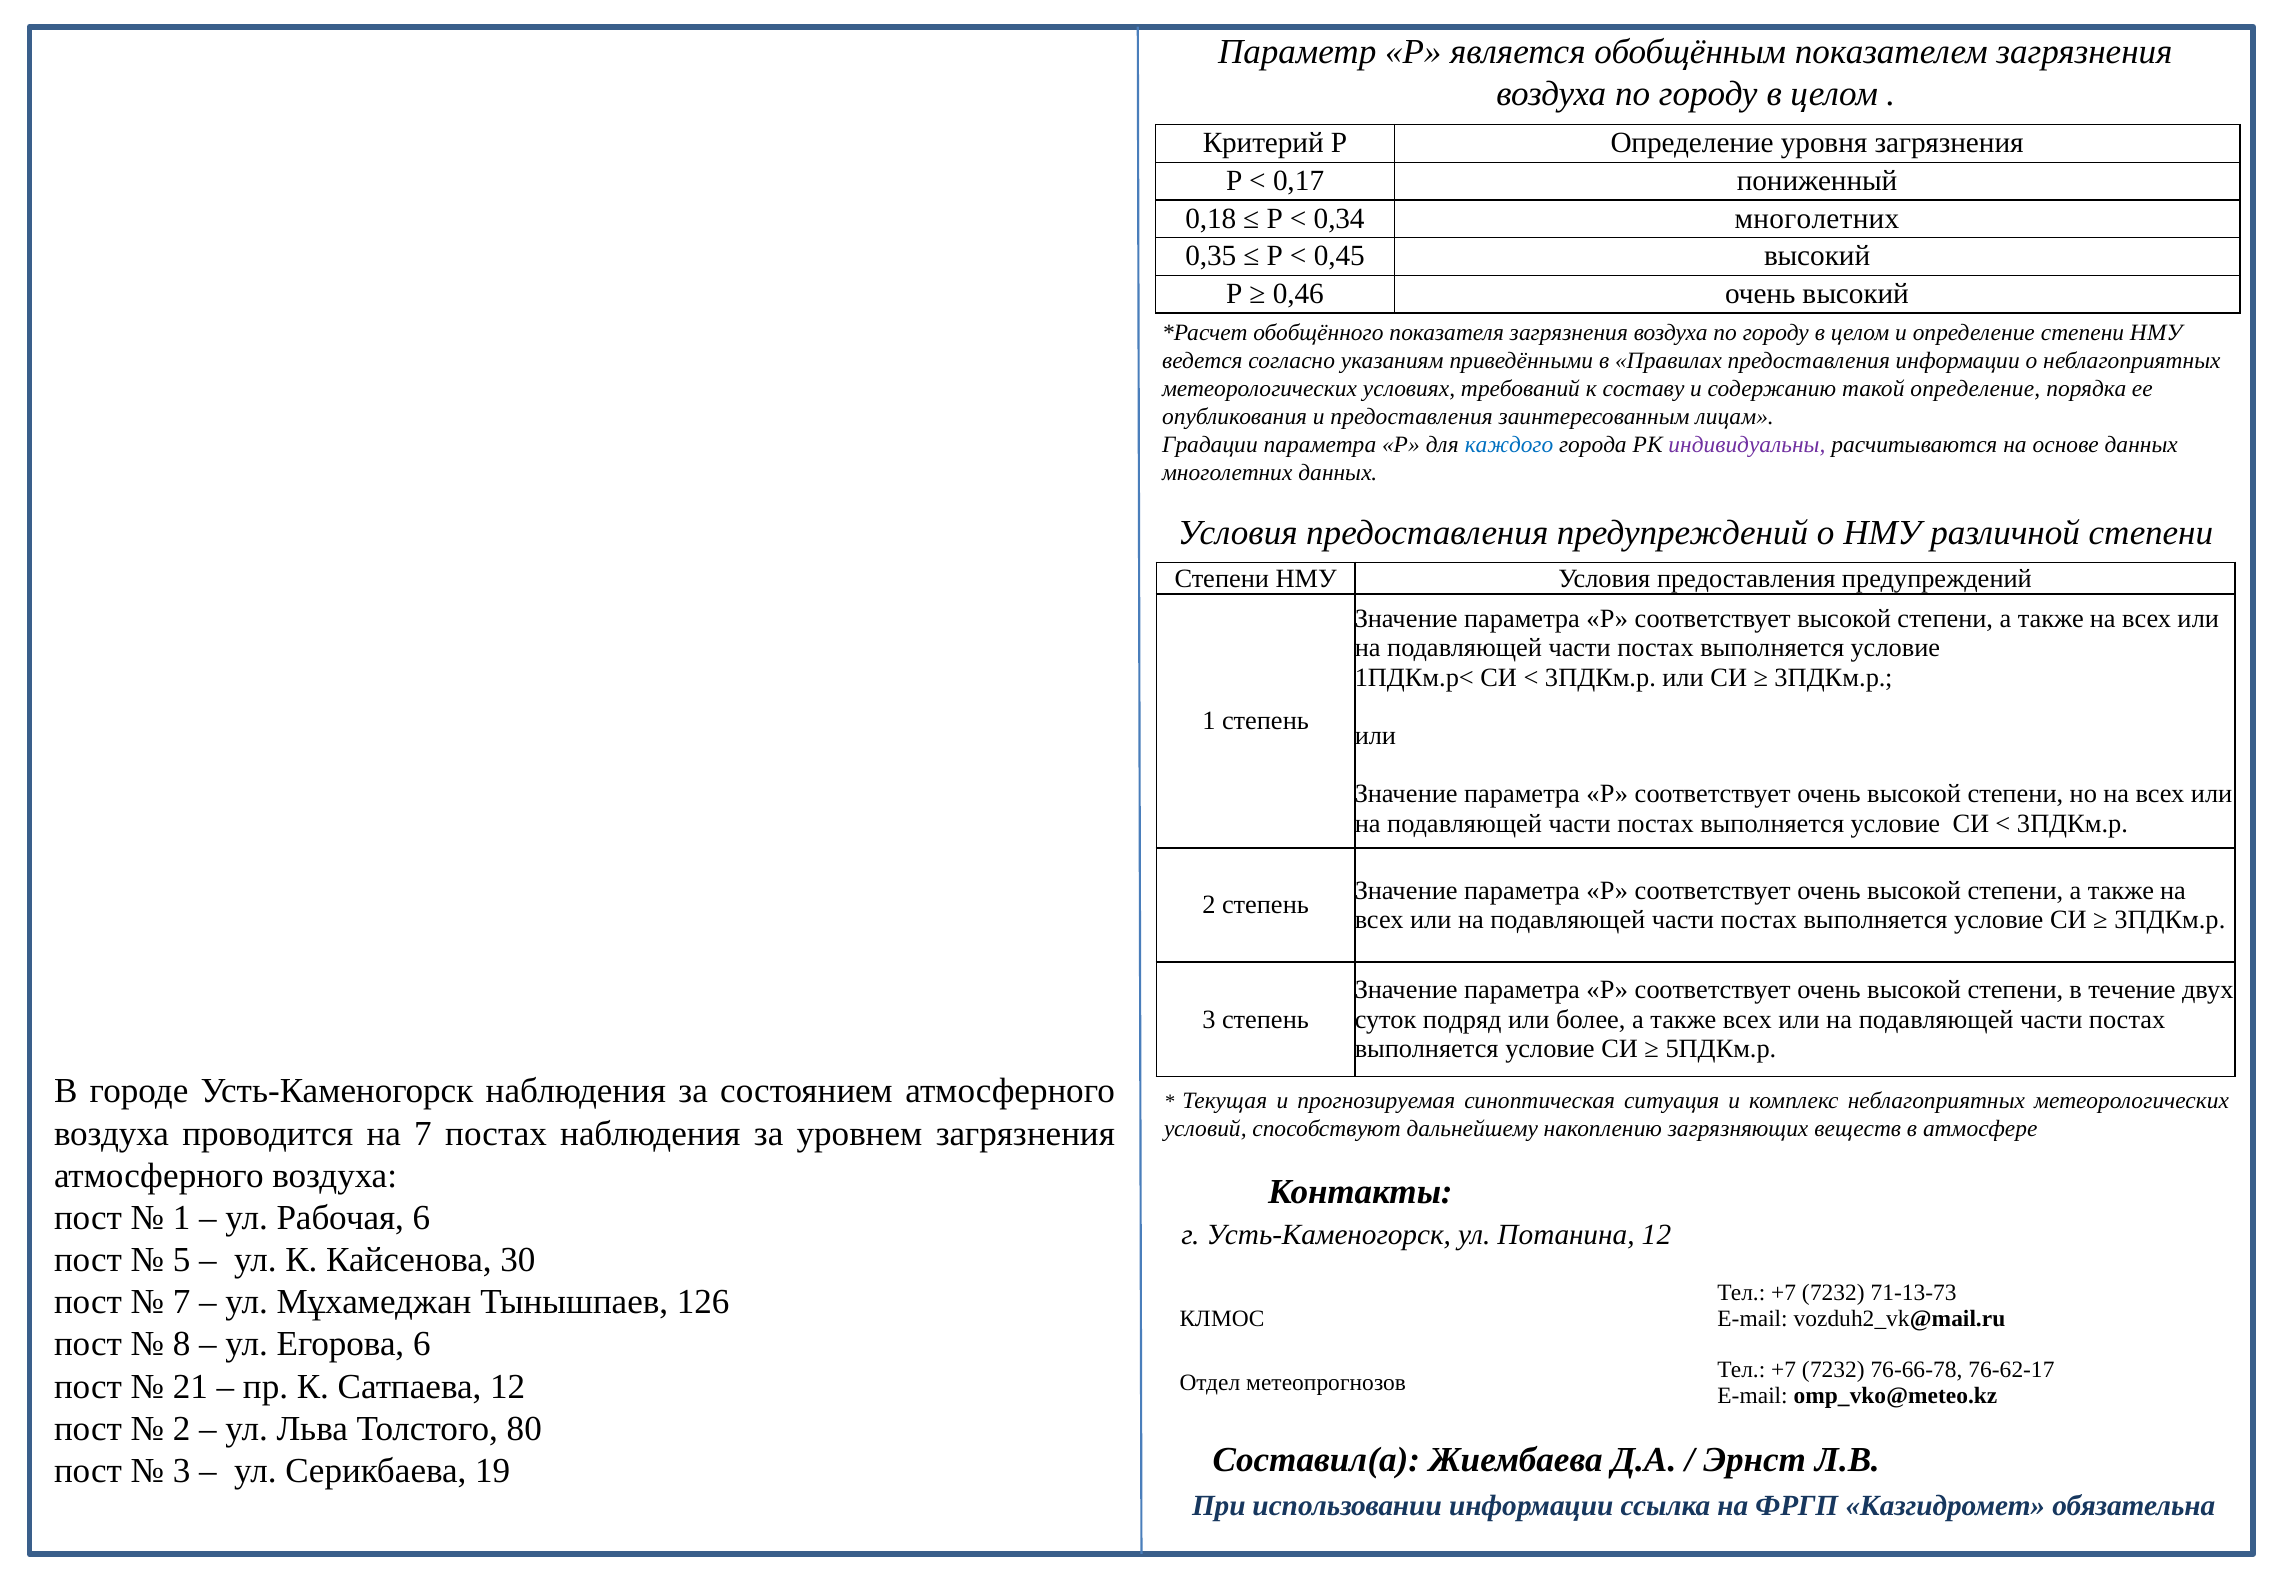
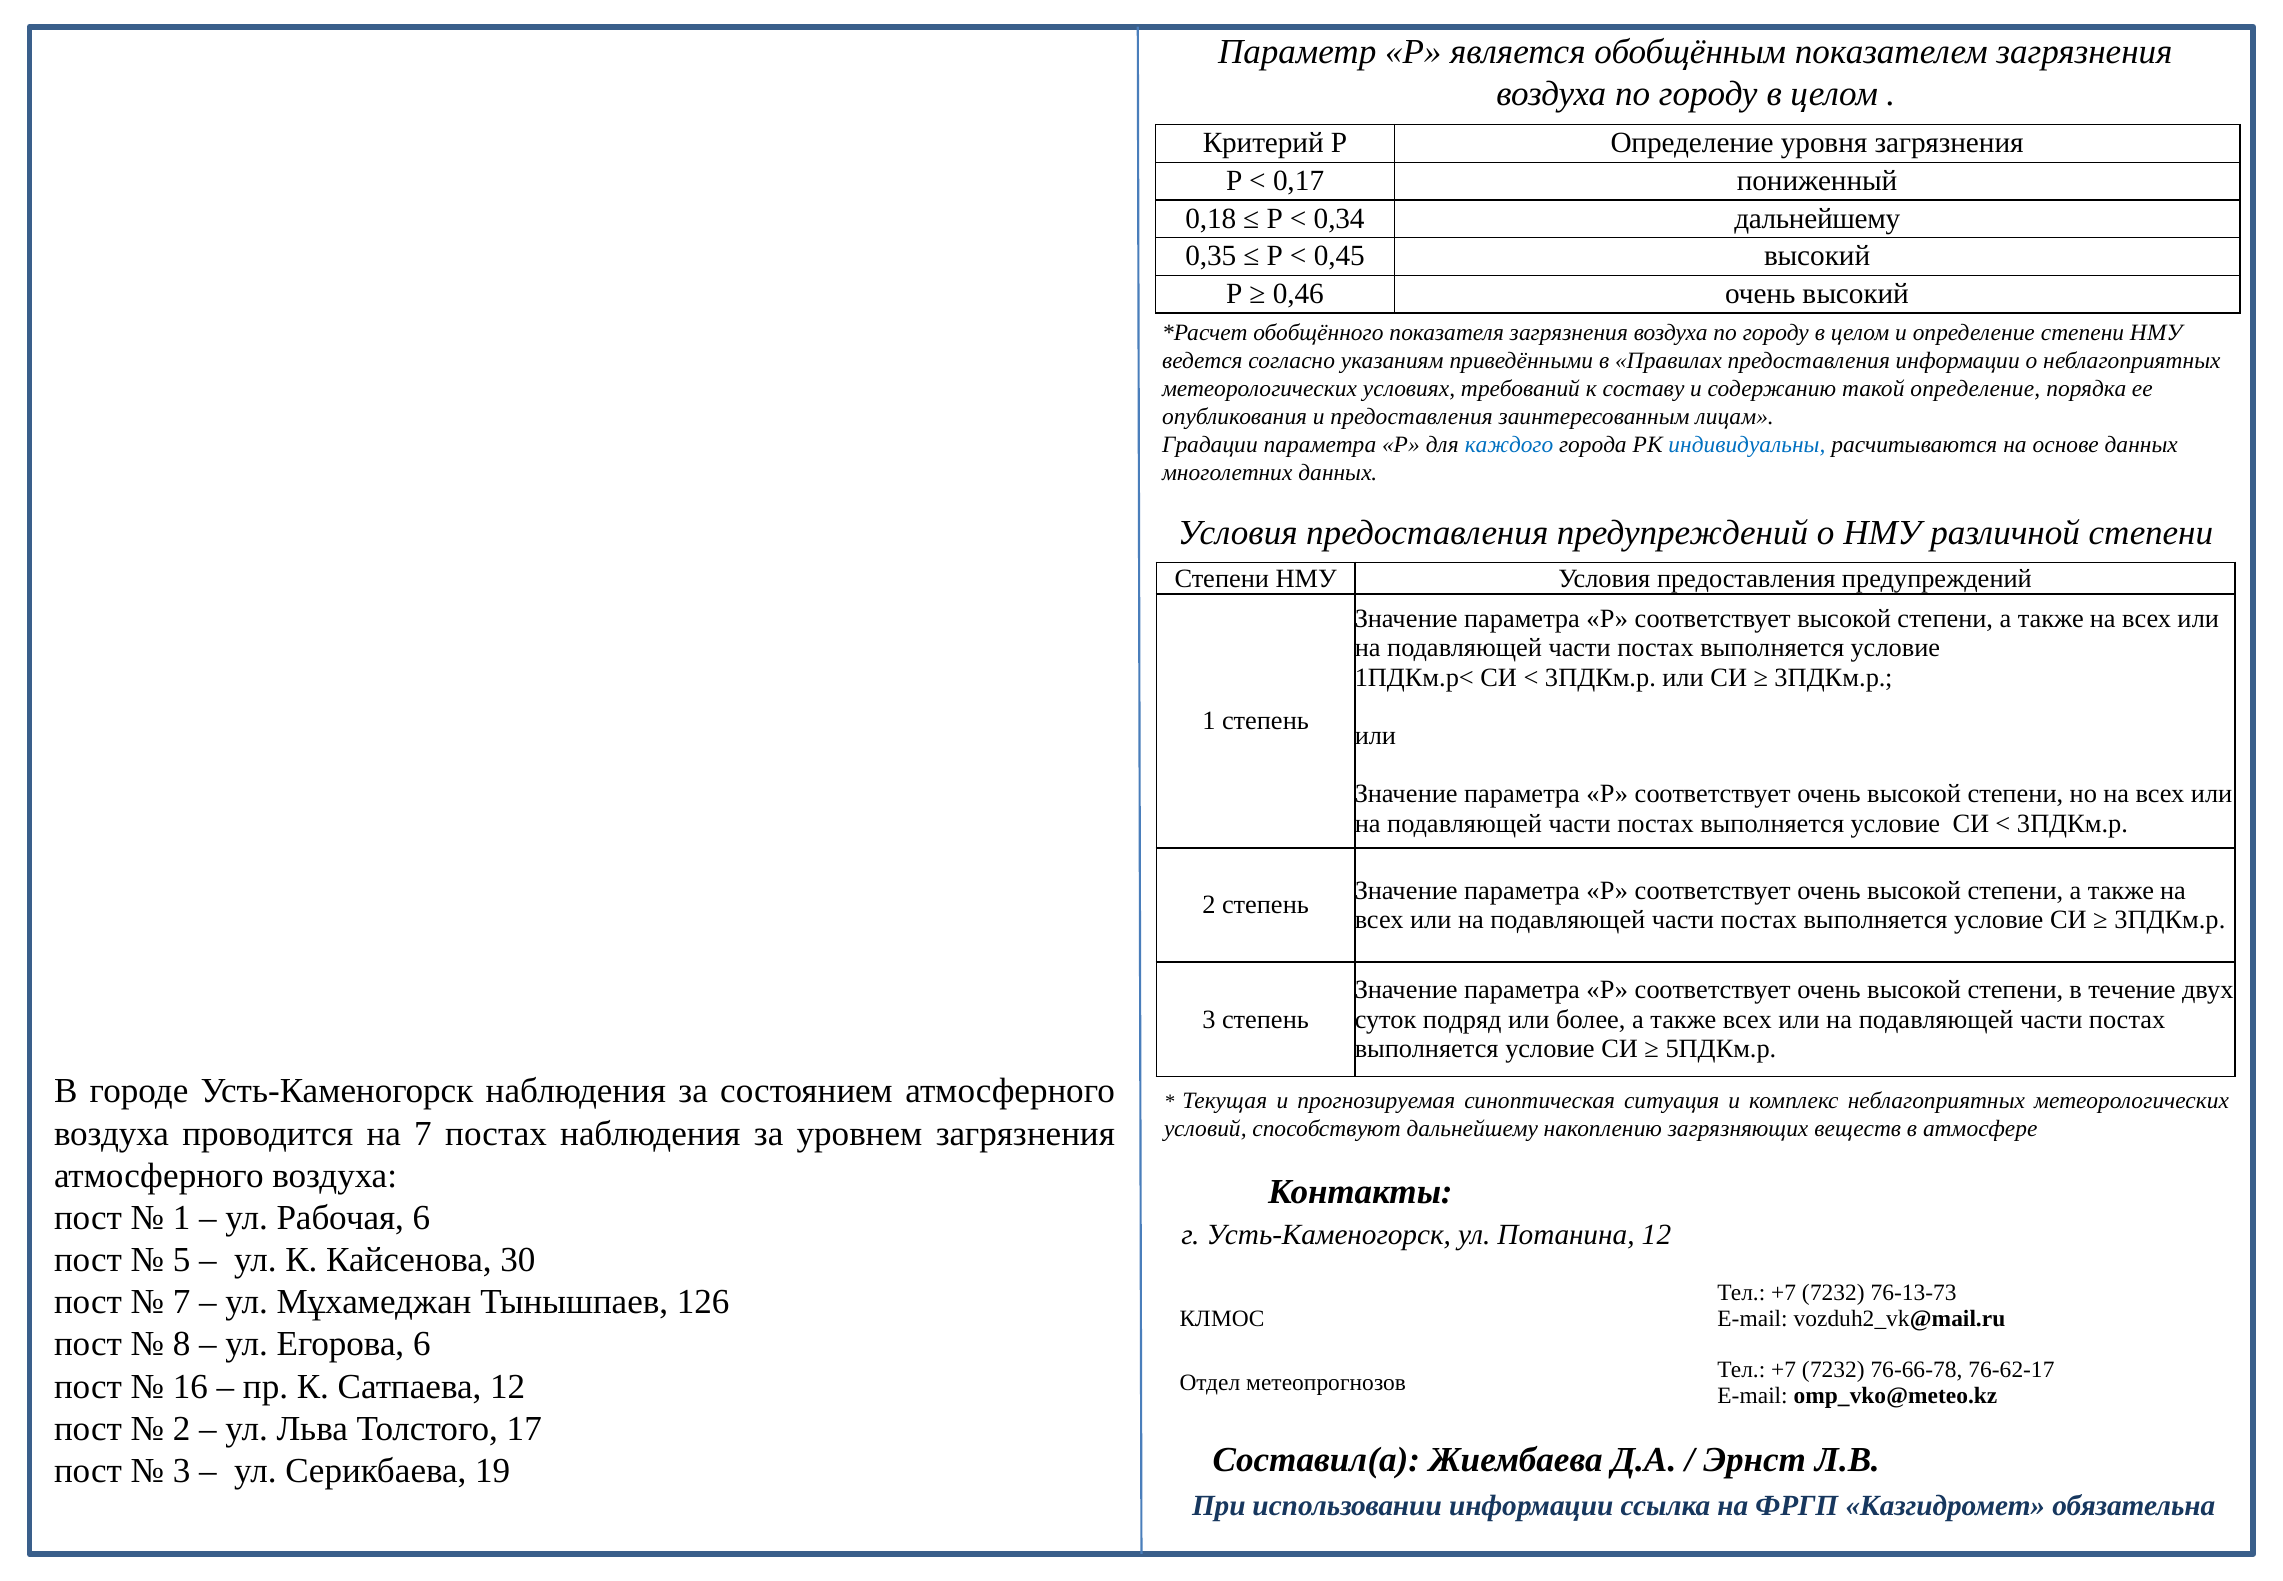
0,34 многолетних: многолетних -> дальнейшему
индивидуальны colour: purple -> blue
71-13-73: 71-13-73 -> 76-13-73
21: 21 -> 16
80: 80 -> 17
